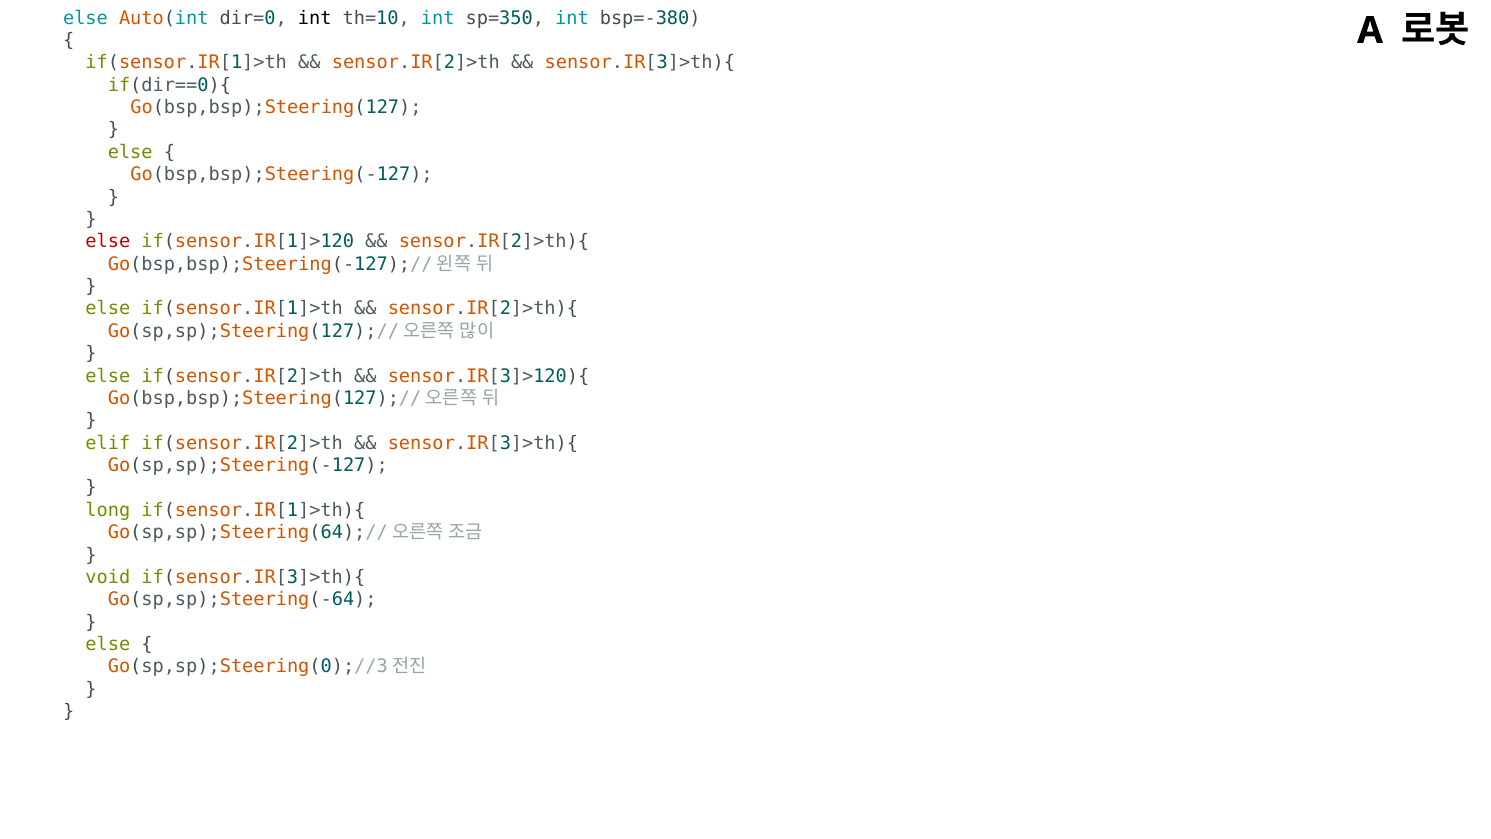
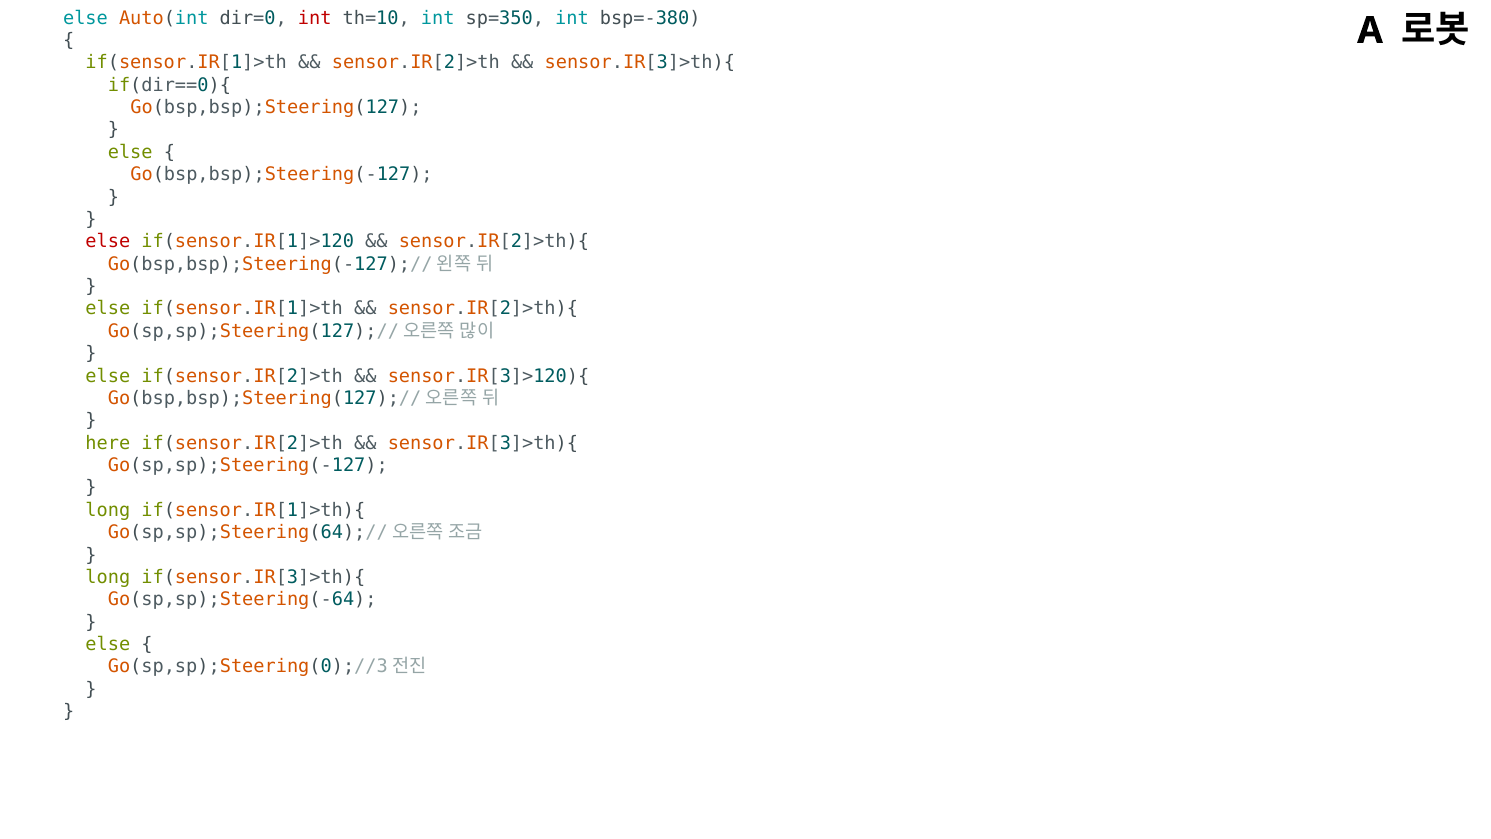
int at (315, 18) colour: black -> red
elif: elif -> here
void at (108, 577): void -> long
